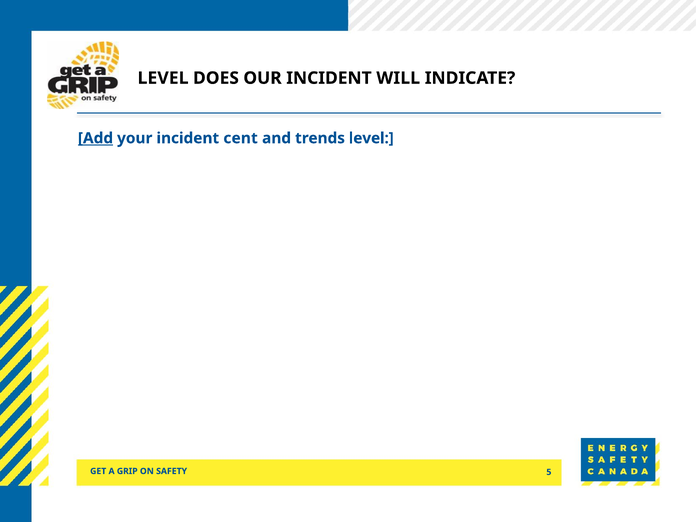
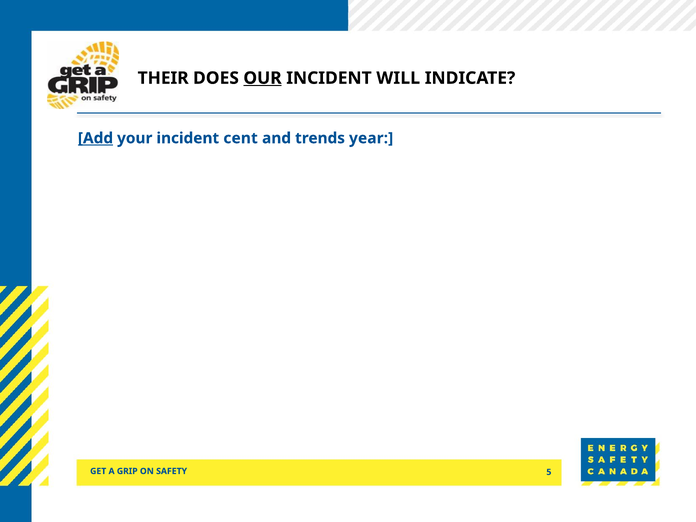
LEVEL at (163, 78): LEVEL -> THEIR
OUR underline: none -> present
trends level: level -> year
